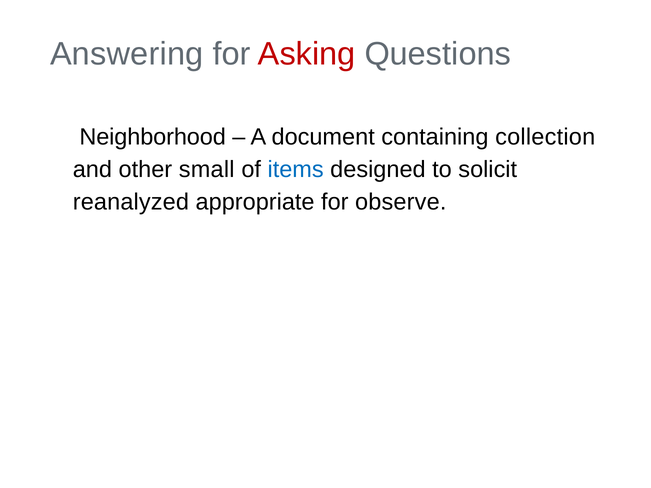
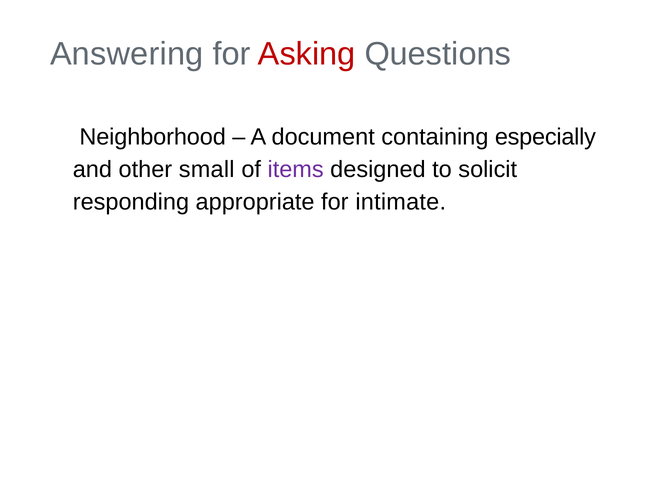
collection: collection -> especially
items colour: blue -> purple
reanalyzed: reanalyzed -> responding
observe: observe -> intimate
